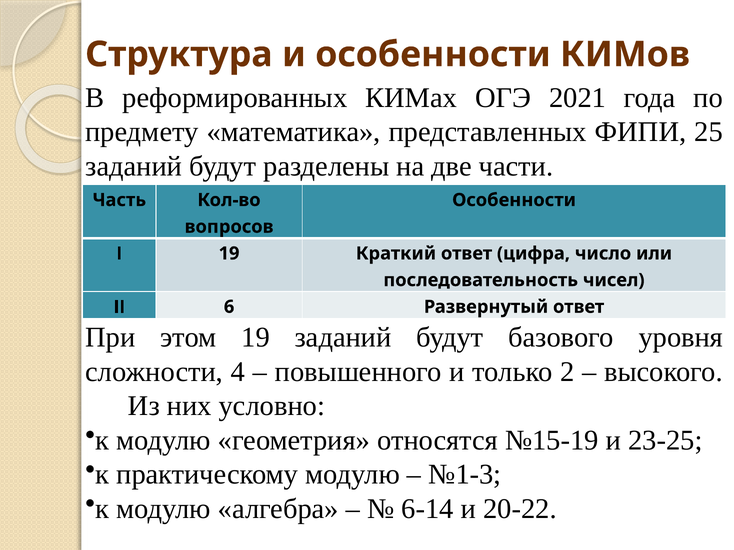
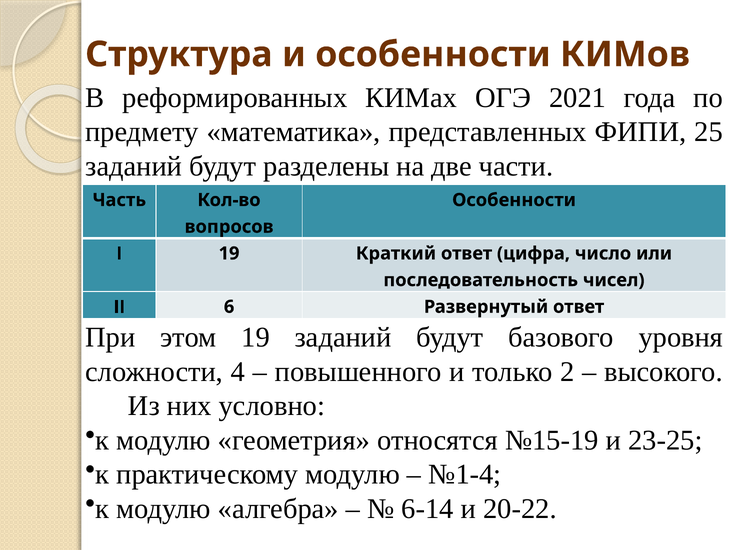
№1-3: №1-3 -> №1-4
